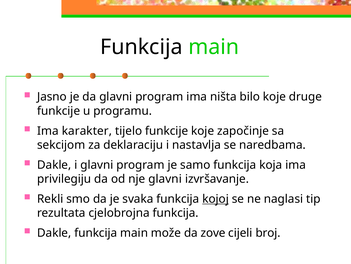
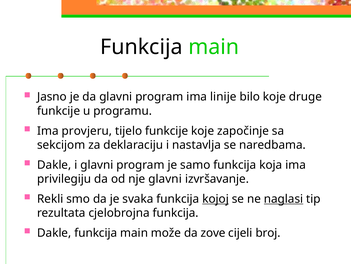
ništa: ništa -> linije
karakter: karakter -> provjeru
naglasi underline: none -> present
